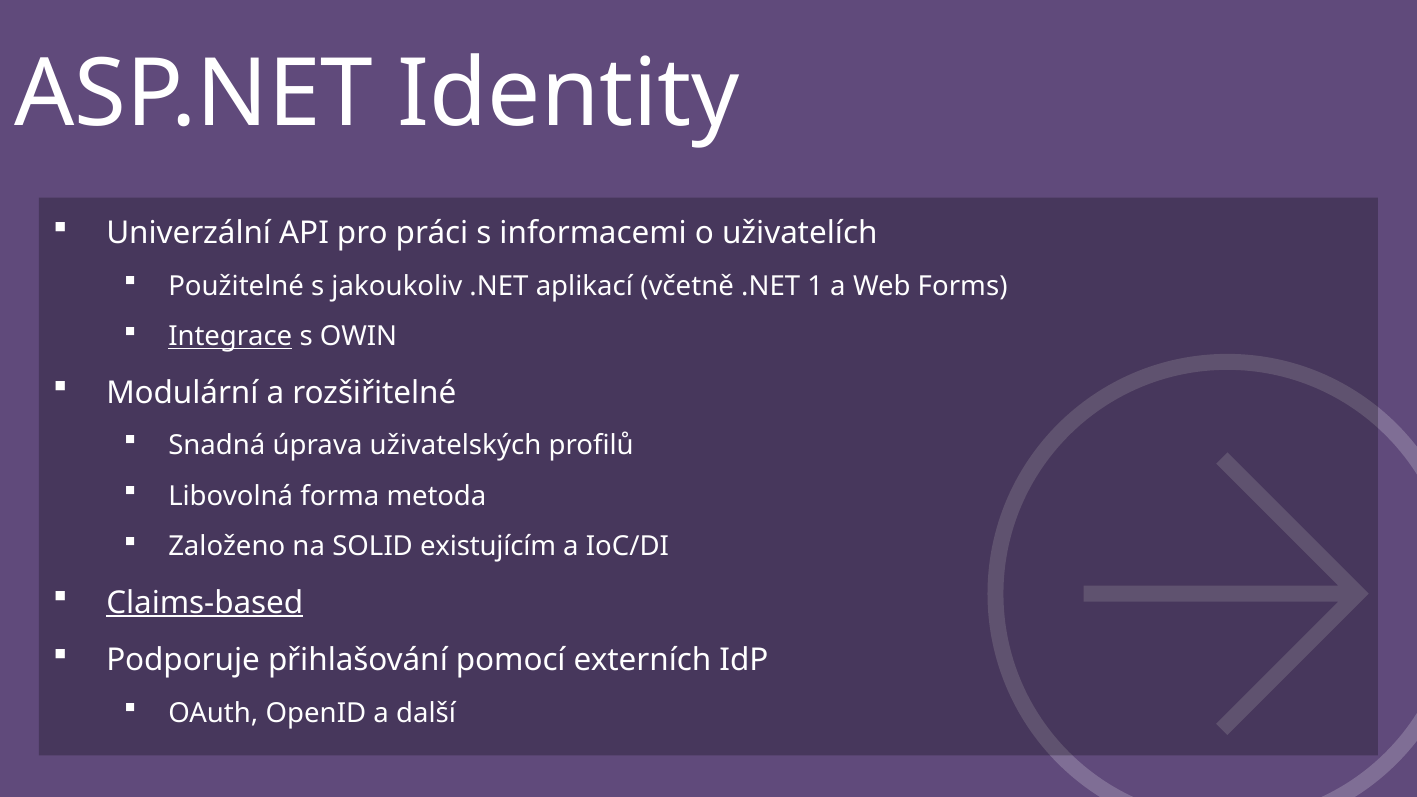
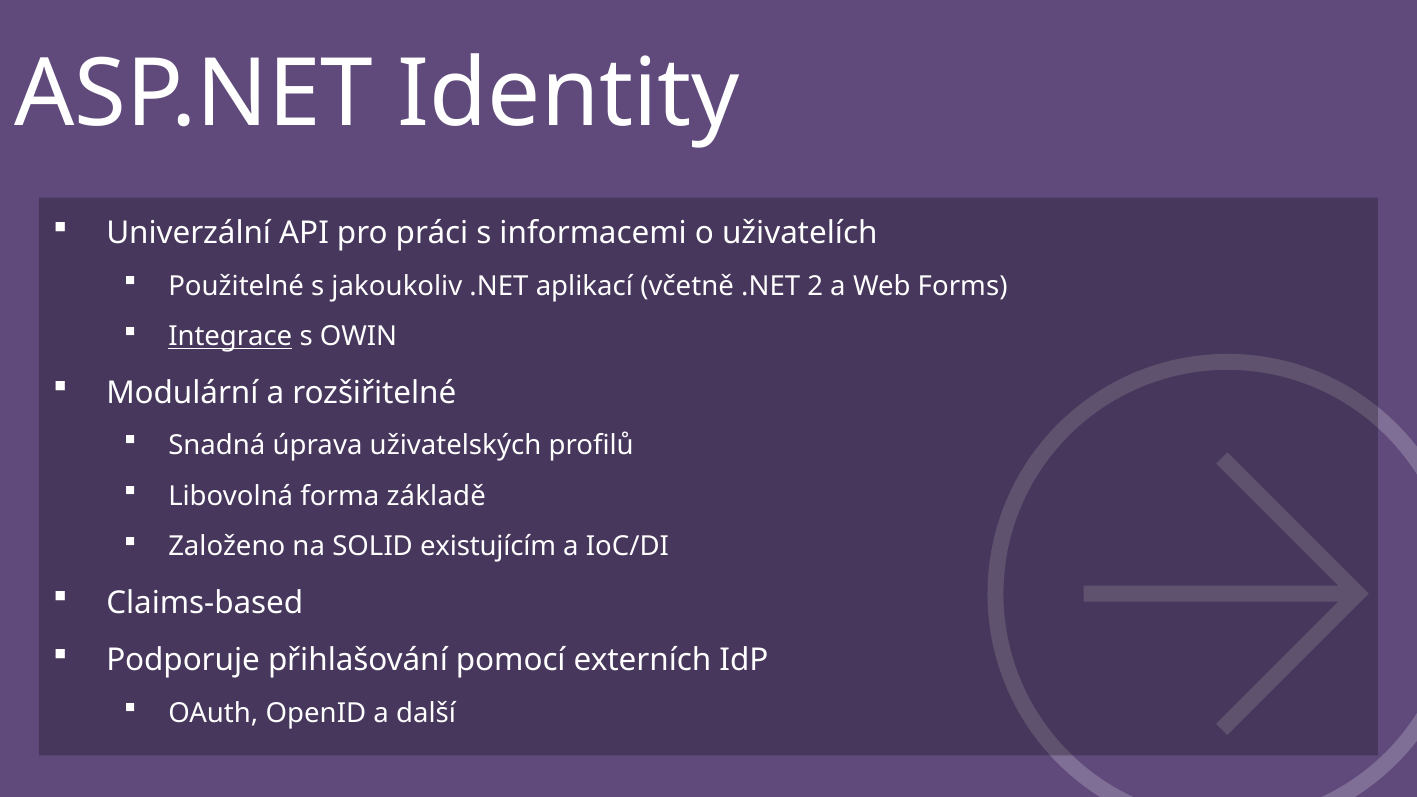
1: 1 -> 2
metoda: metoda -> základě
Claims-based underline: present -> none
